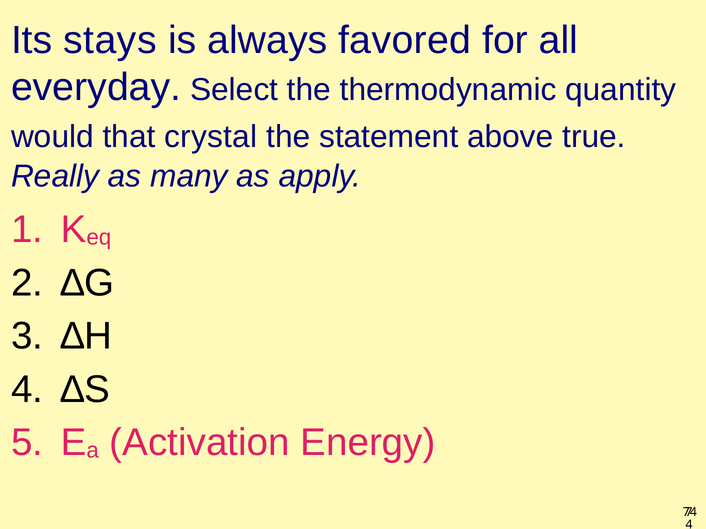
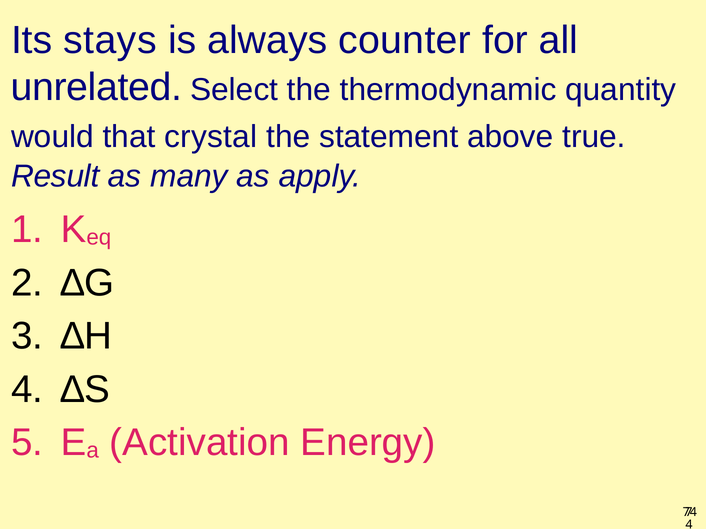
favored: favored -> counter
everyday: everyday -> unrelated
Really: Really -> Result
